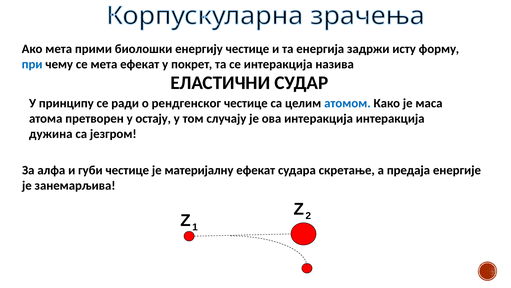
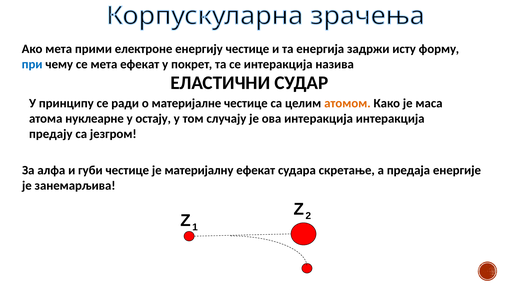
биолошки: биолошки -> електроне
рендгенског: рендгенског -> материјалне
атомом colour: blue -> orange
претворен: претворен -> нуклеарне
дужина: дужина -> предају
